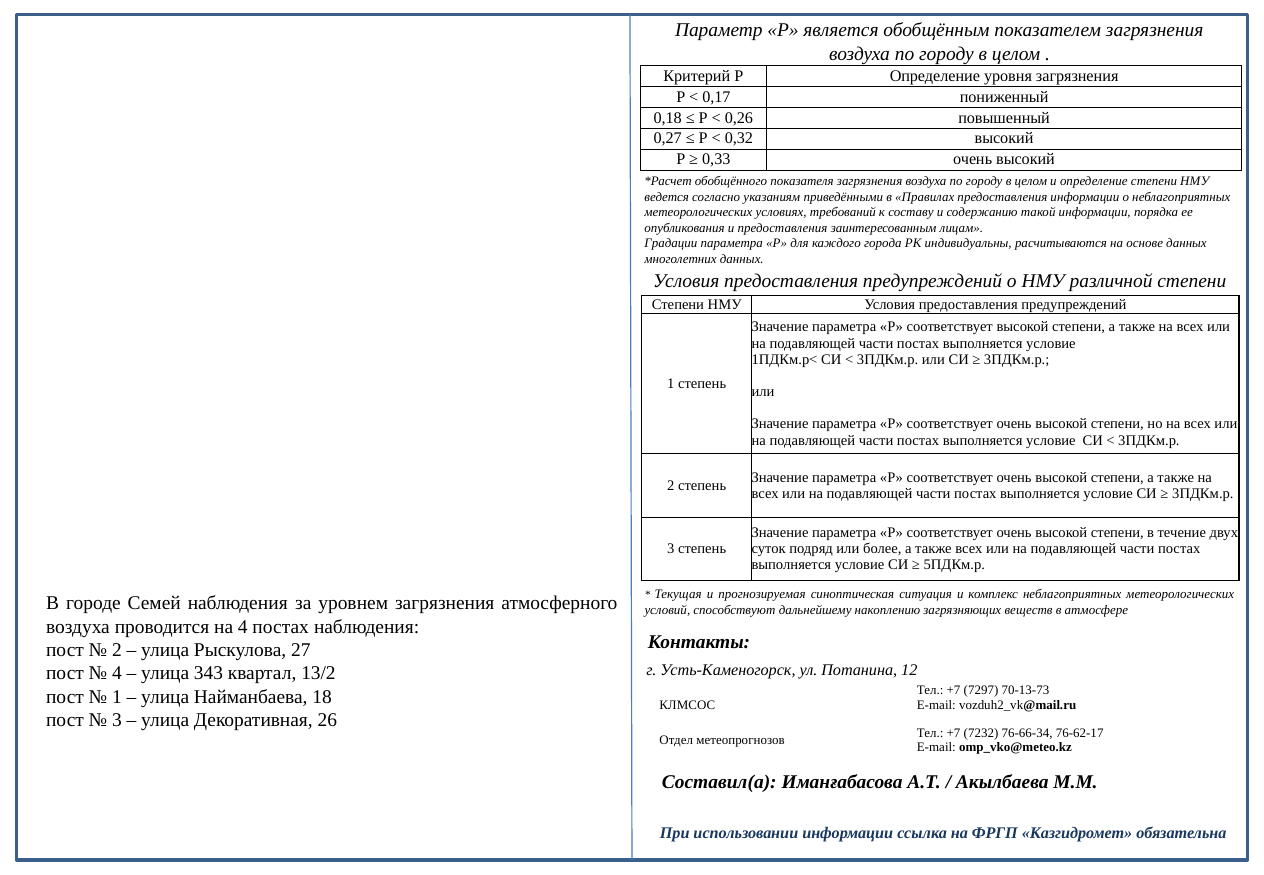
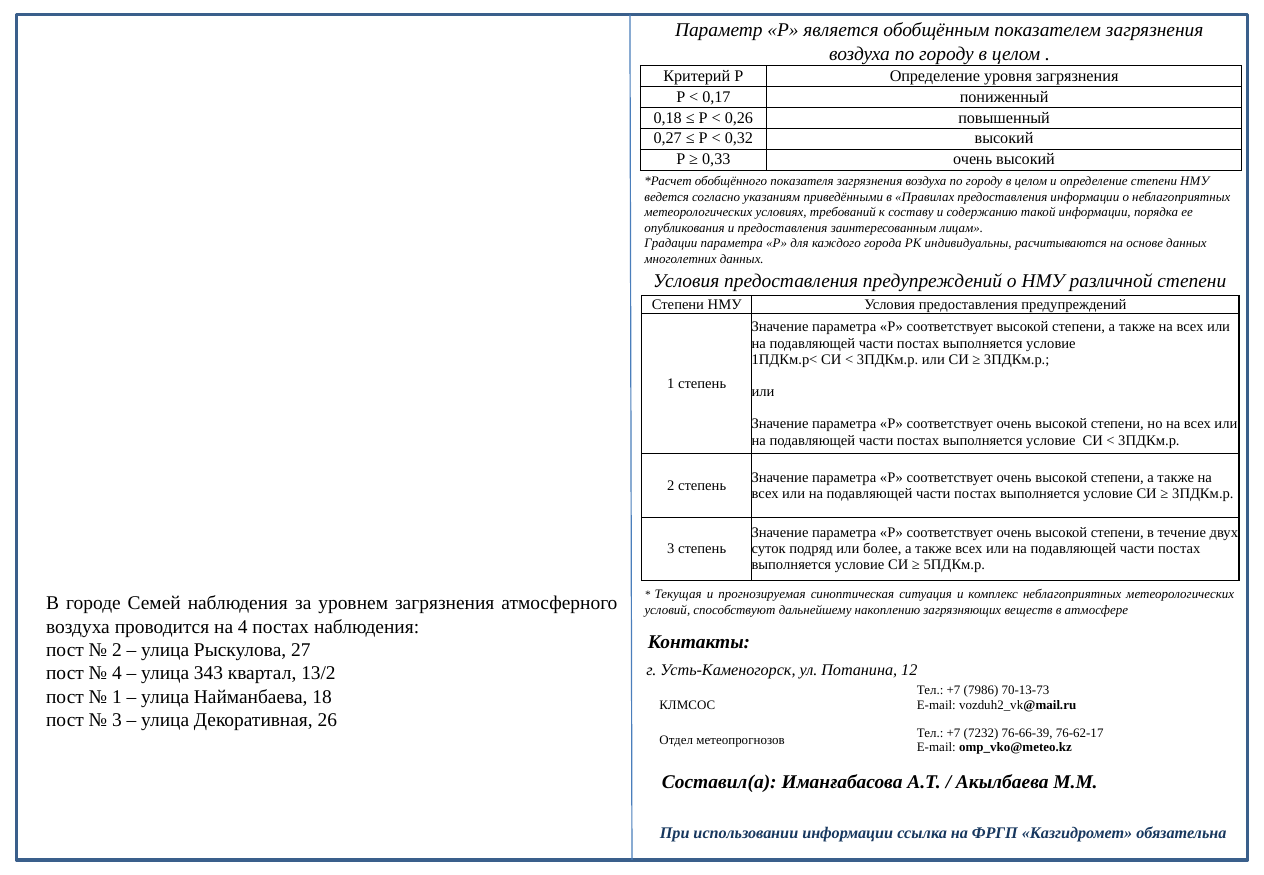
7297: 7297 -> 7986
76-66-34: 76-66-34 -> 76-66-39
